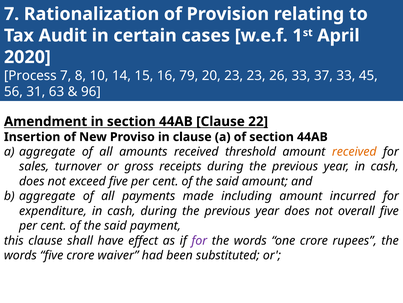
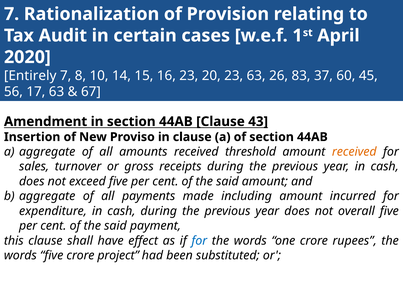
Process: Process -> Entirely
16 79: 79 -> 23
23 23: 23 -> 63
26 33: 33 -> 83
37 33: 33 -> 60
31: 31 -> 17
96: 96 -> 67
22: 22 -> 43
for at (199, 240) colour: purple -> blue
waiver: waiver -> project
